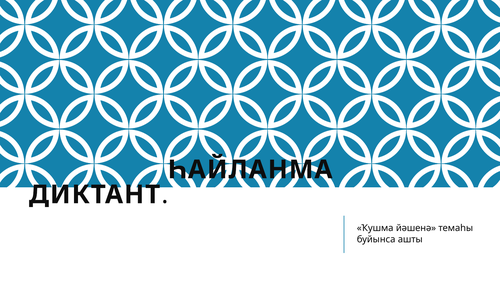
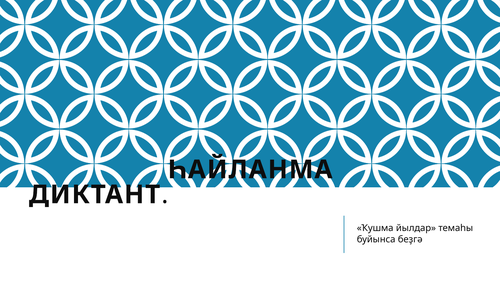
йәшенә: йәшенә -> йылдар
ашты: ашты -> беҙгә
